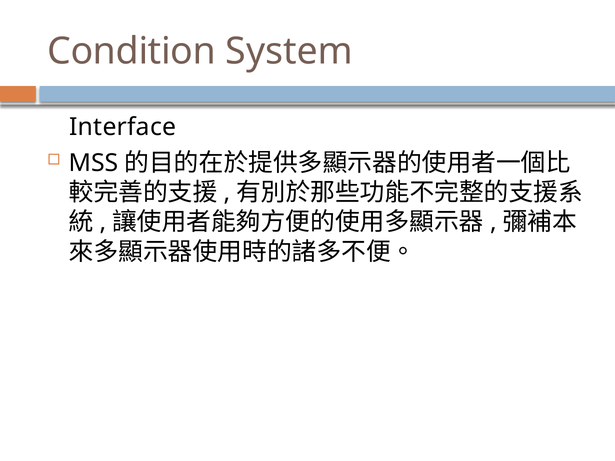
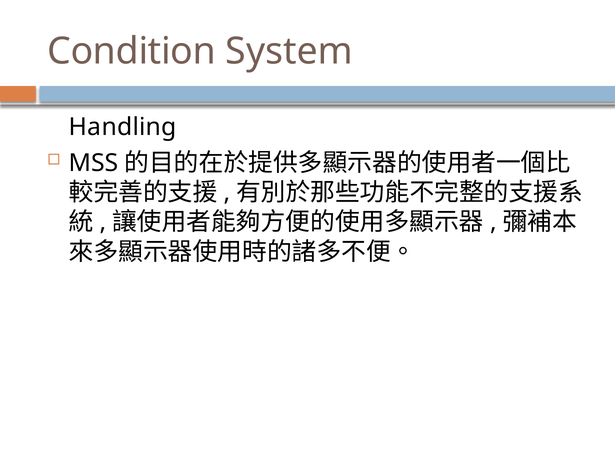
Interface: Interface -> Handling
